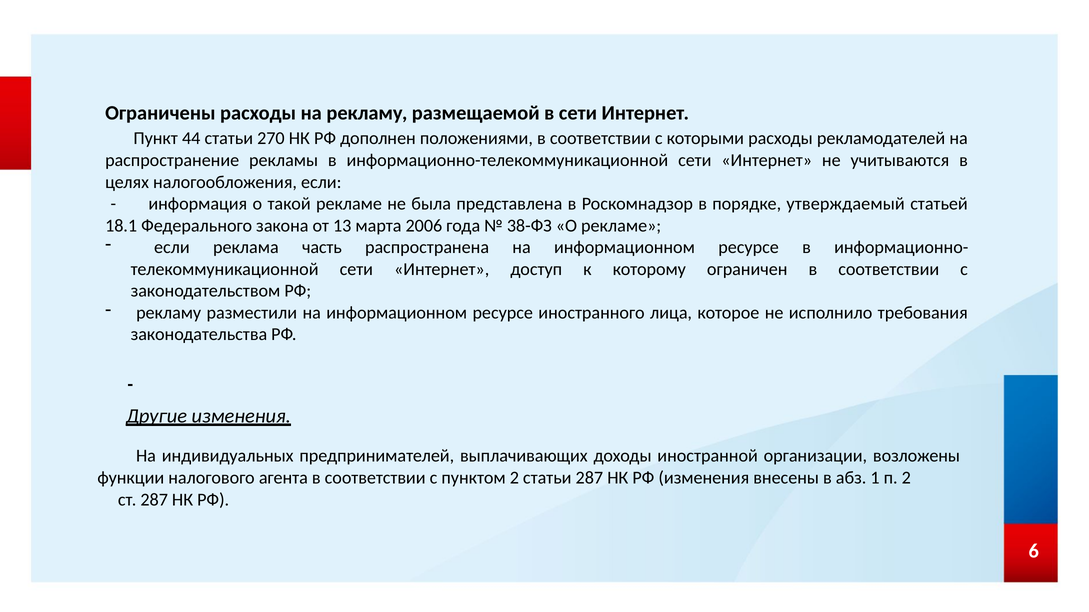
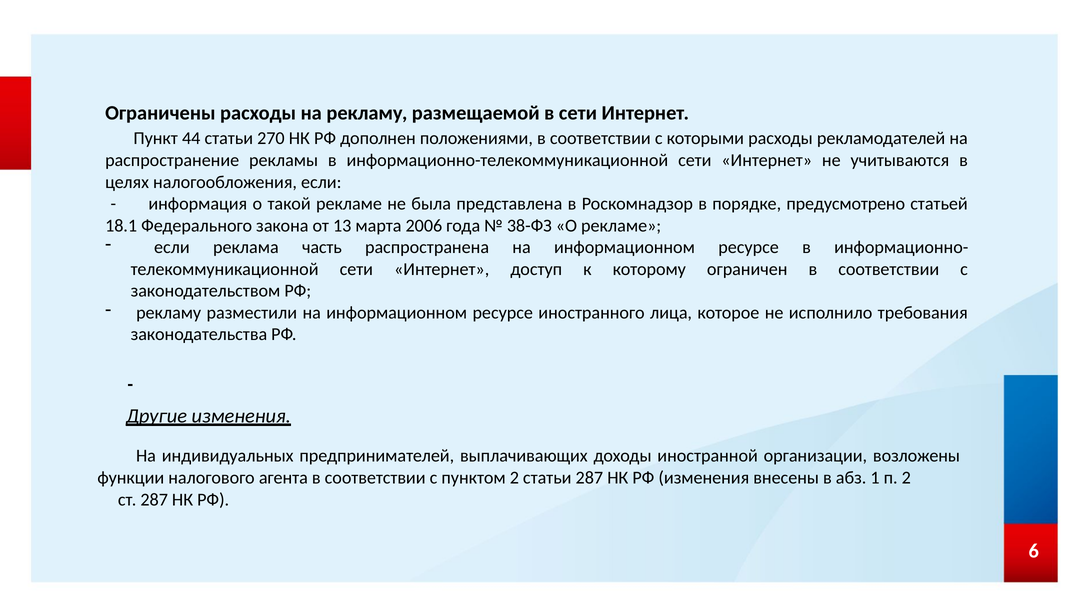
утверждаемый: утверждаемый -> предусмотрено
